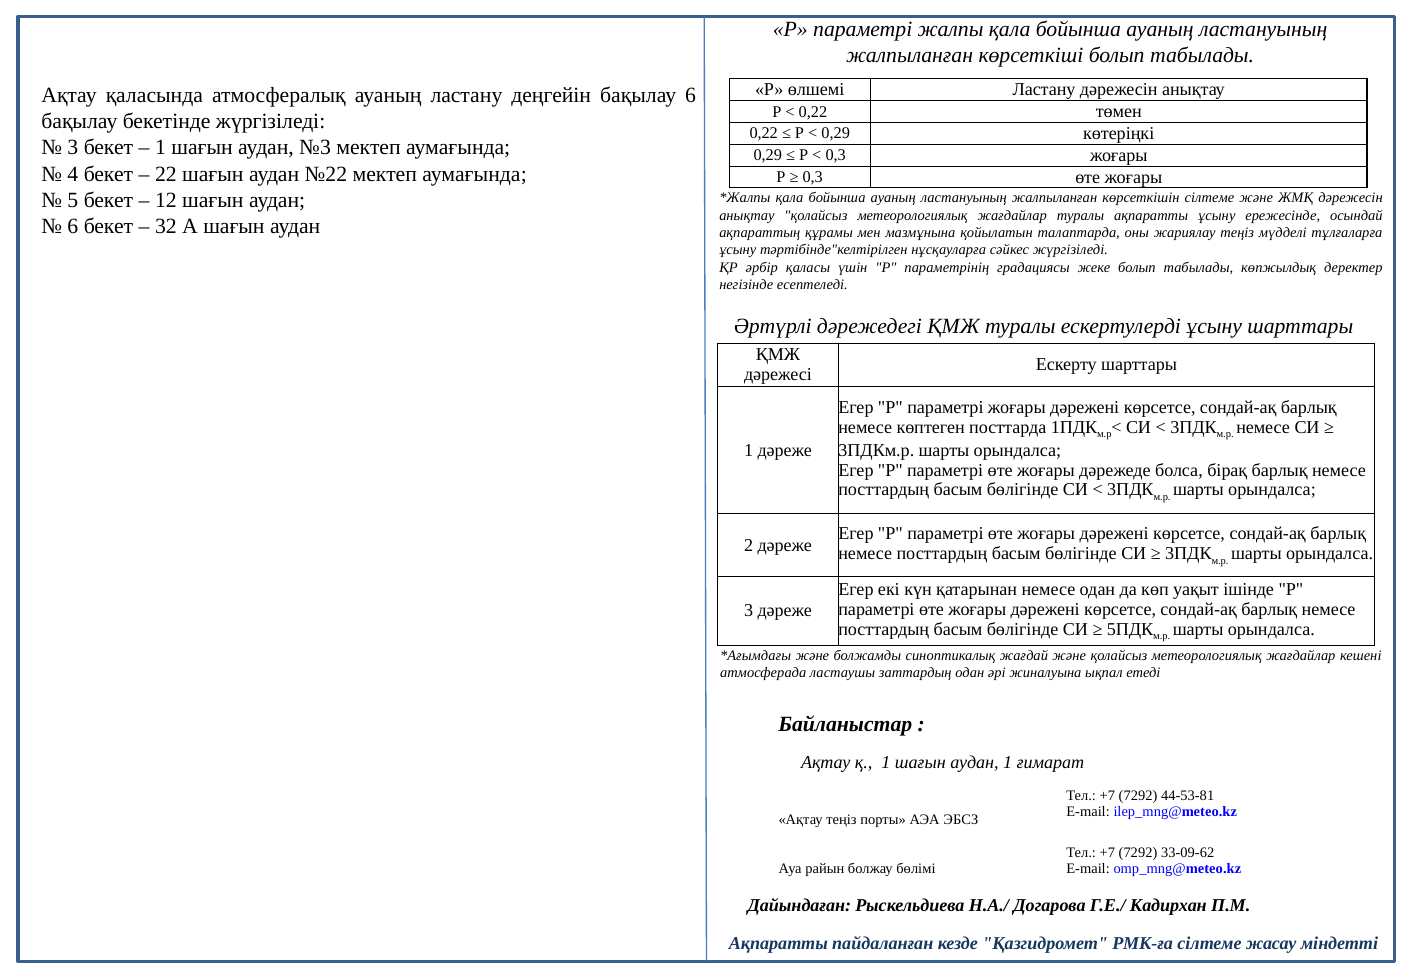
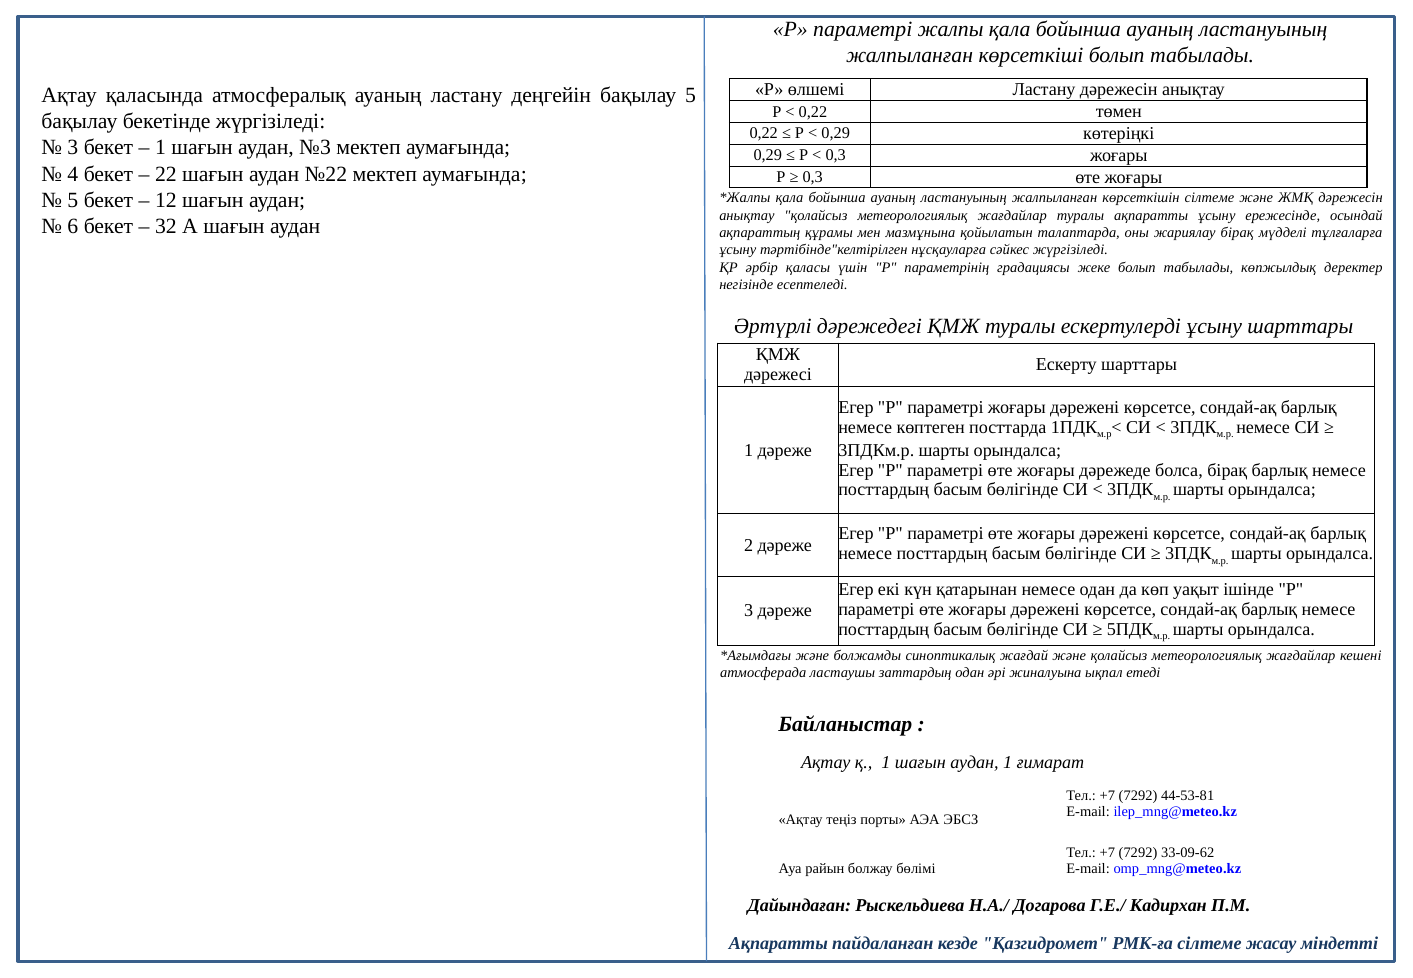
бақылау 6: 6 -> 5
жариялау теңіз: теңіз -> бірақ
